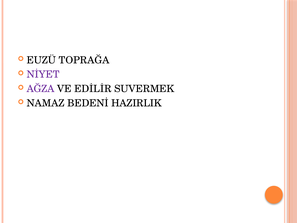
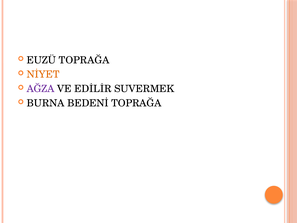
NİYET colour: purple -> orange
NAMAZ: NAMAZ -> BURNA
BEDENİ HAZIRLIK: HAZIRLIK -> TOPRAĞA
